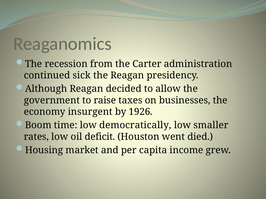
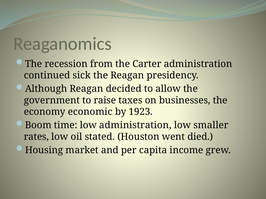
insurgent: insurgent -> economic
1926: 1926 -> 1923
low democratically: democratically -> administration
deficit: deficit -> stated
